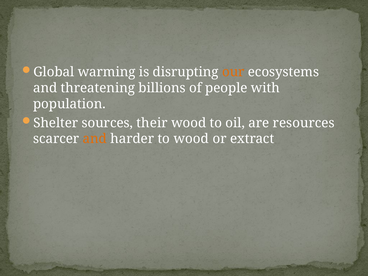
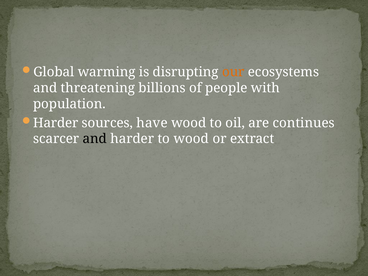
Shelter at (56, 123): Shelter -> Harder
their: their -> have
resources: resources -> continues
and at (95, 139) colour: orange -> black
